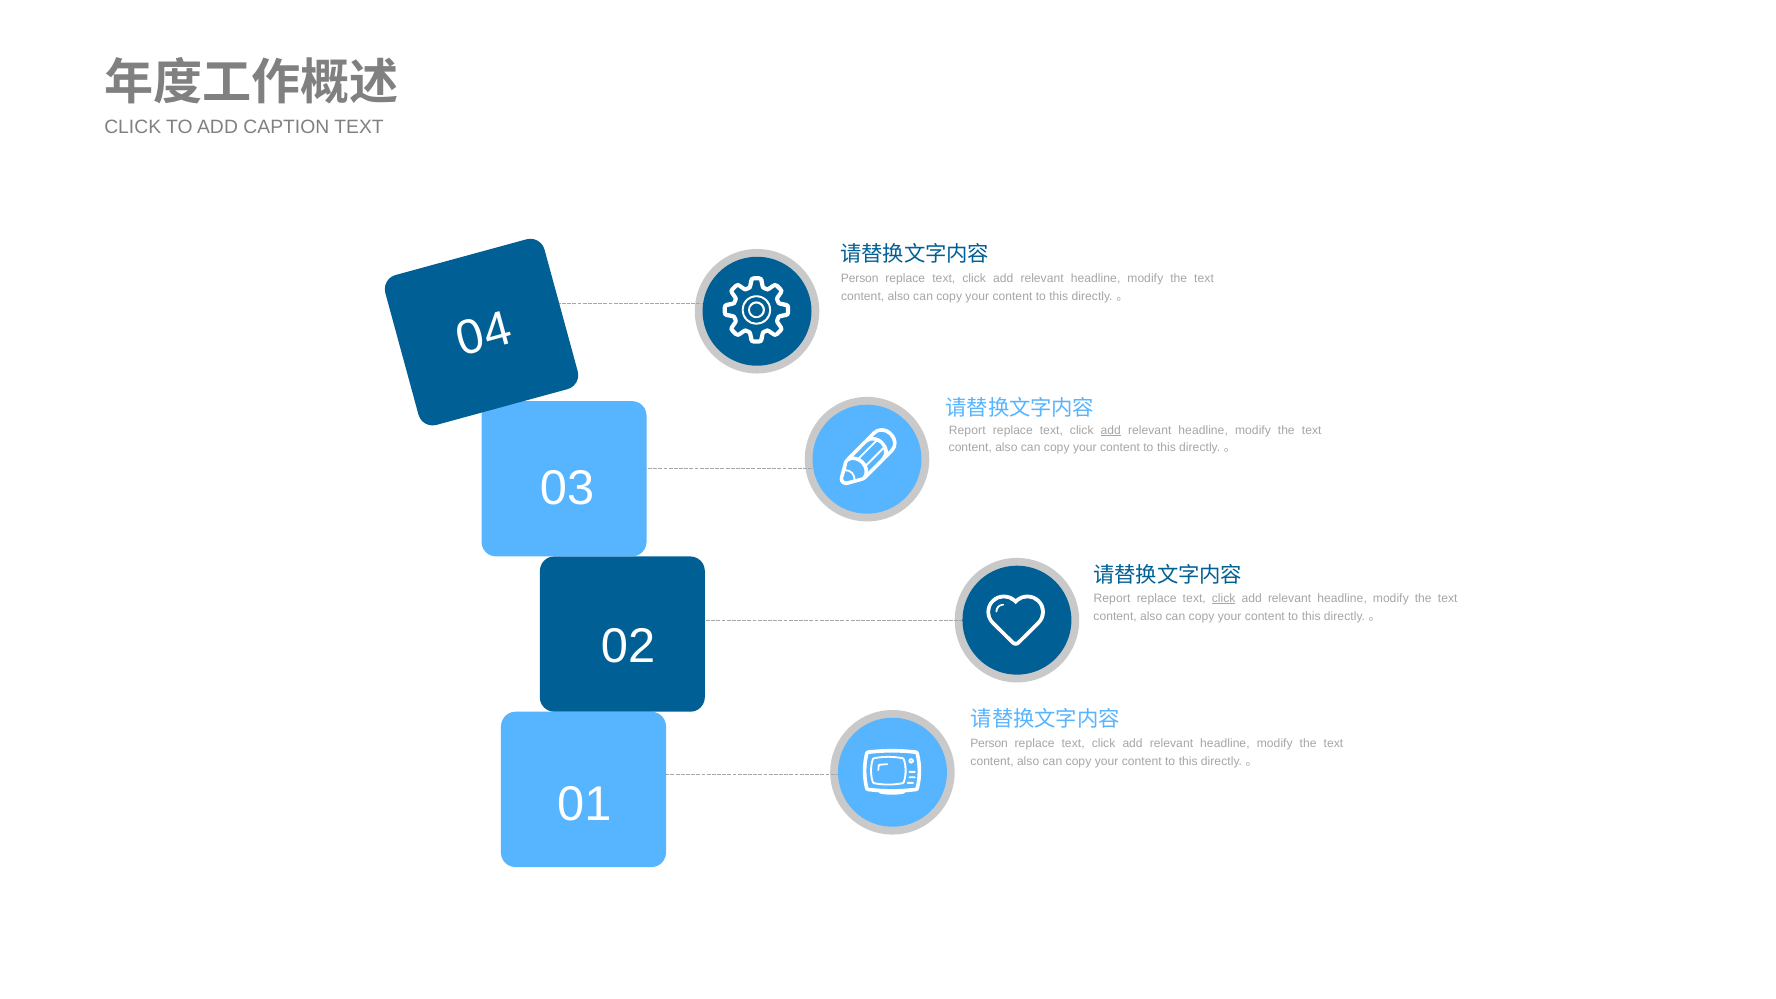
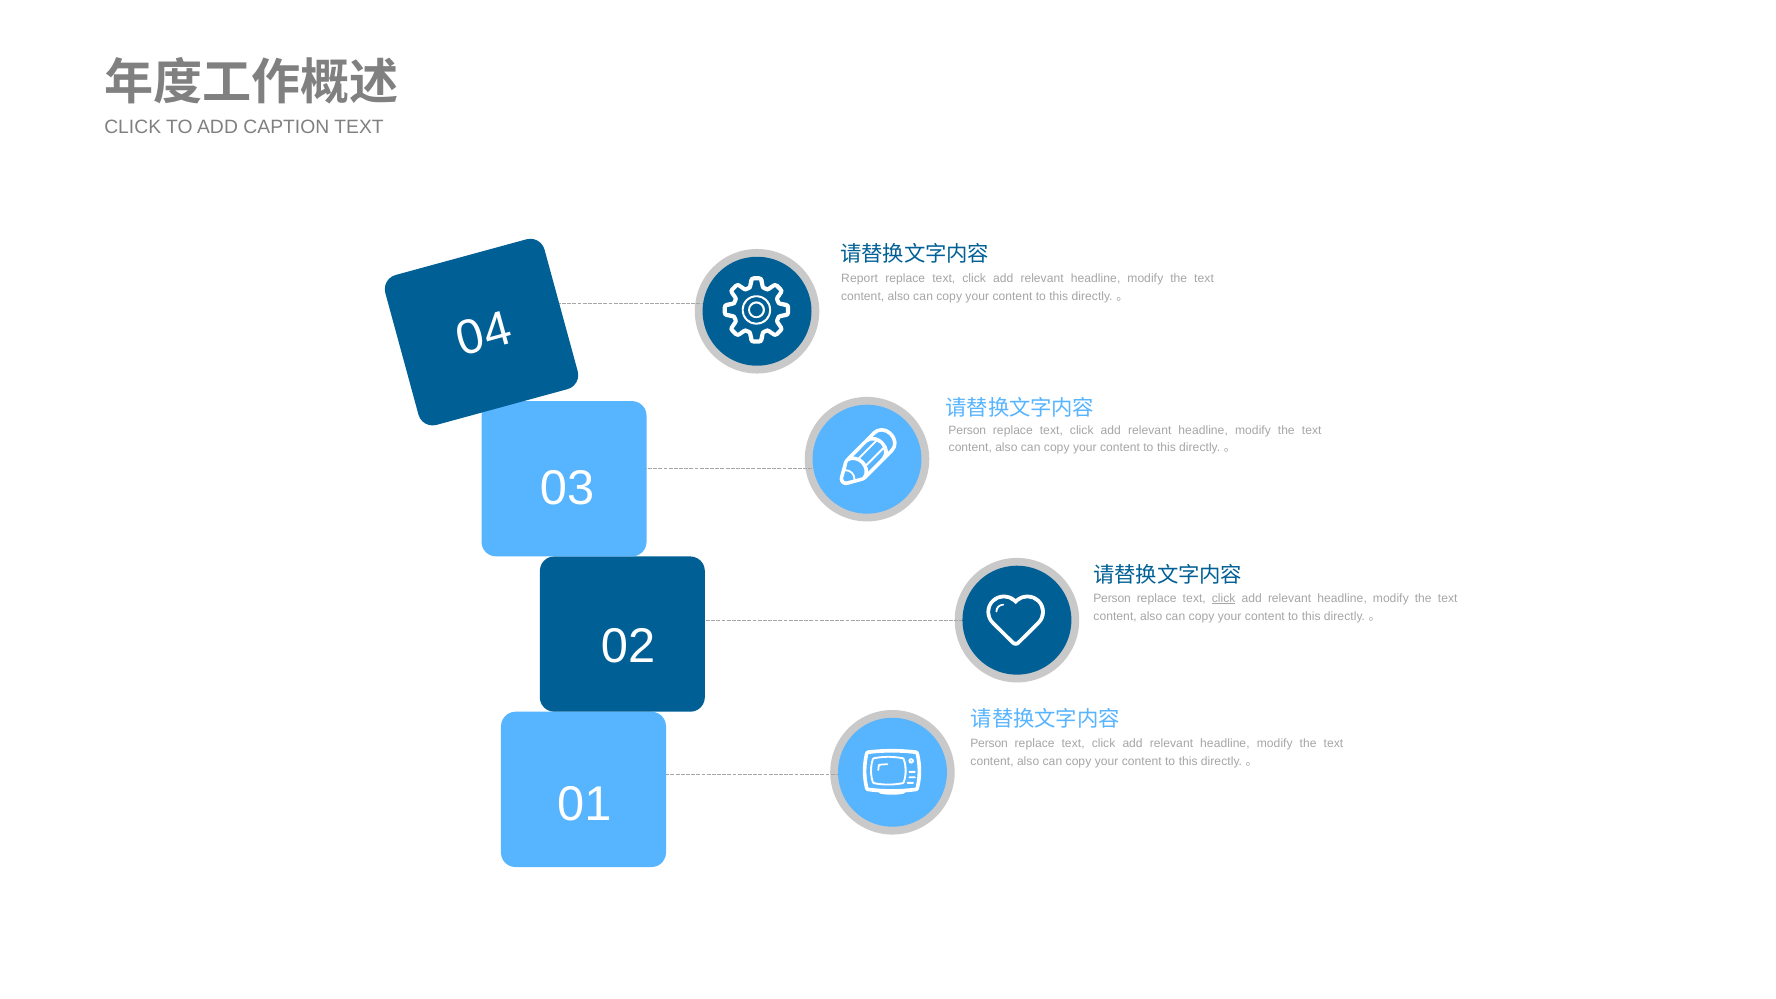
Person at (860, 279): Person -> Report
Report at (967, 430): Report -> Person
add at (1111, 430) underline: present -> none
Report at (1112, 599): Report -> Person
